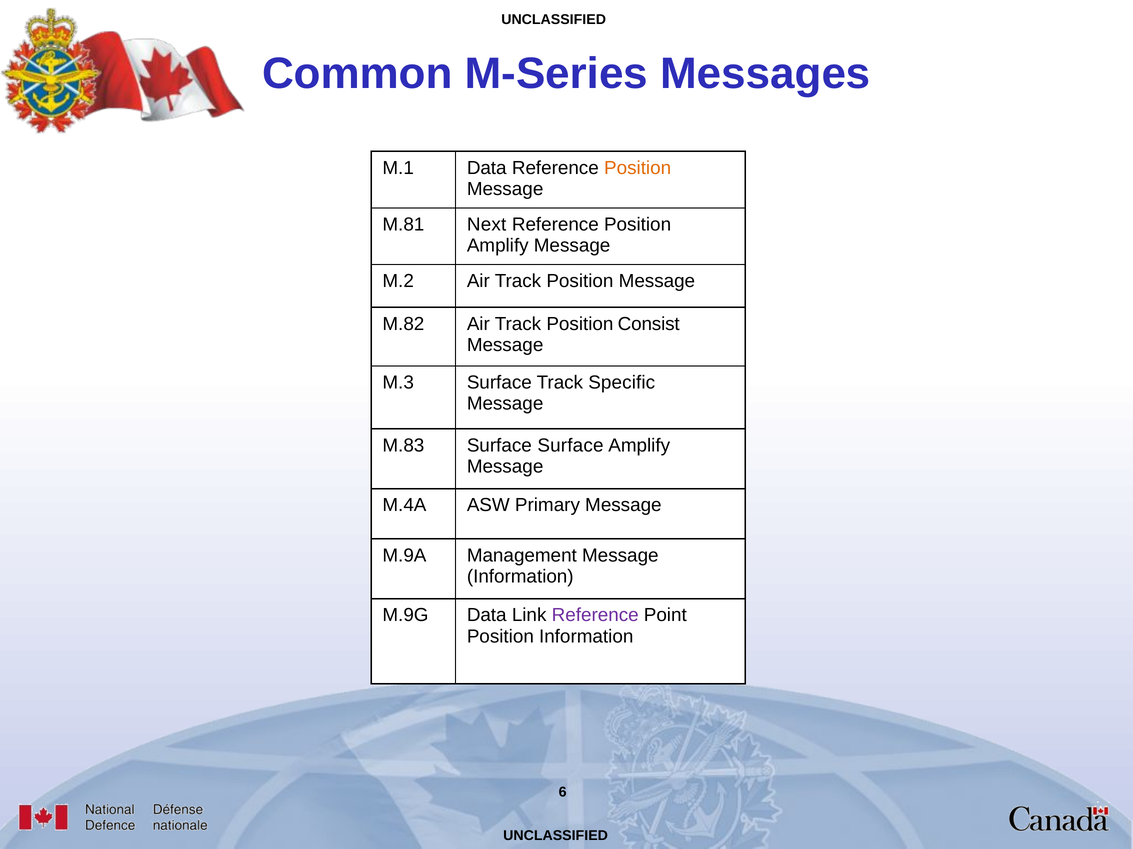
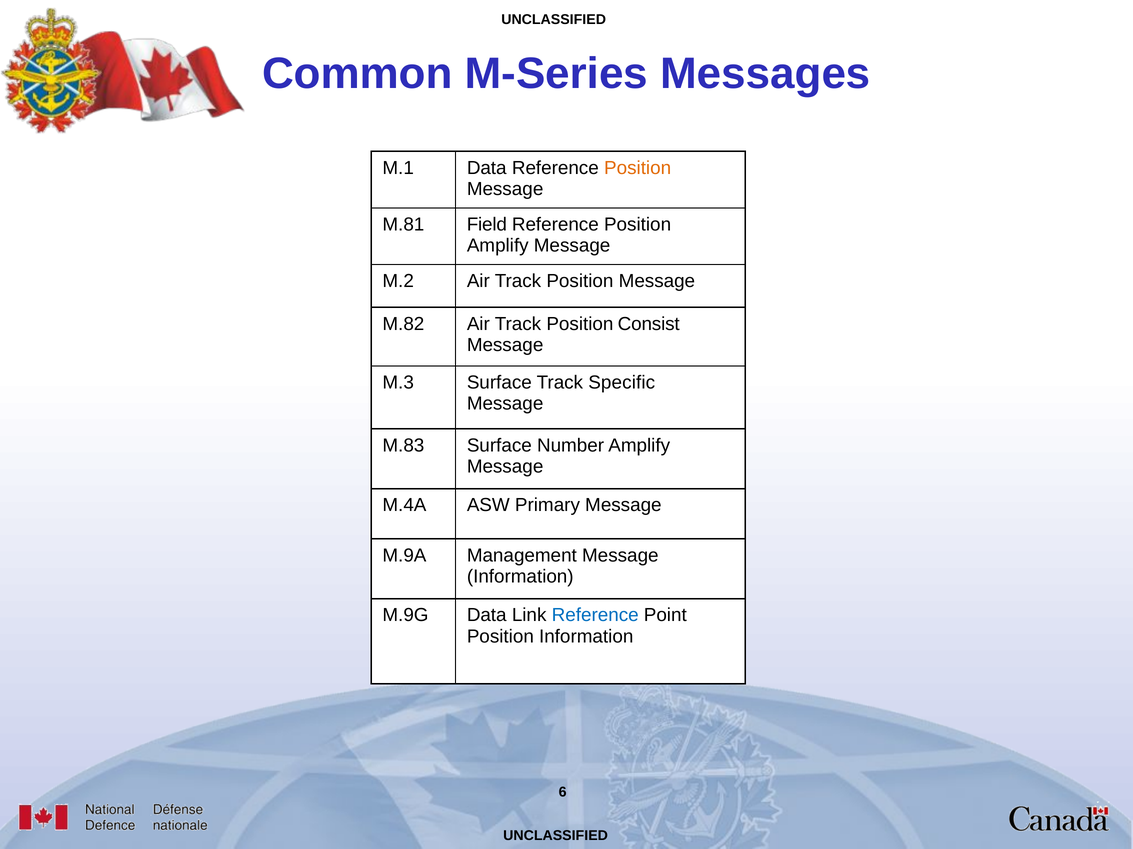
Next: Next -> Field
Surface Surface: Surface -> Number
Reference at (595, 616) colour: purple -> blue
